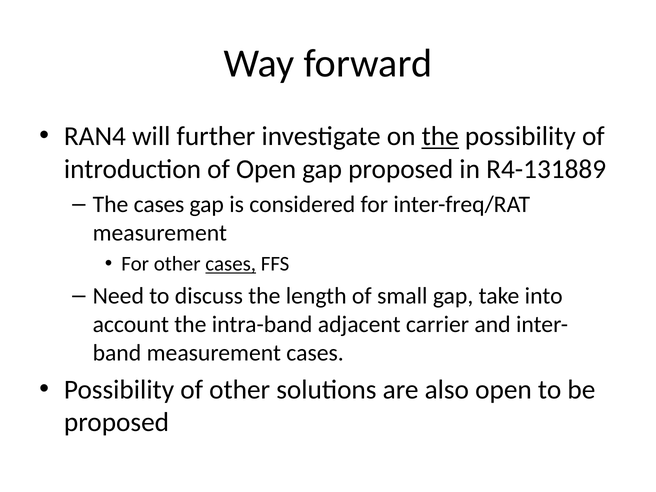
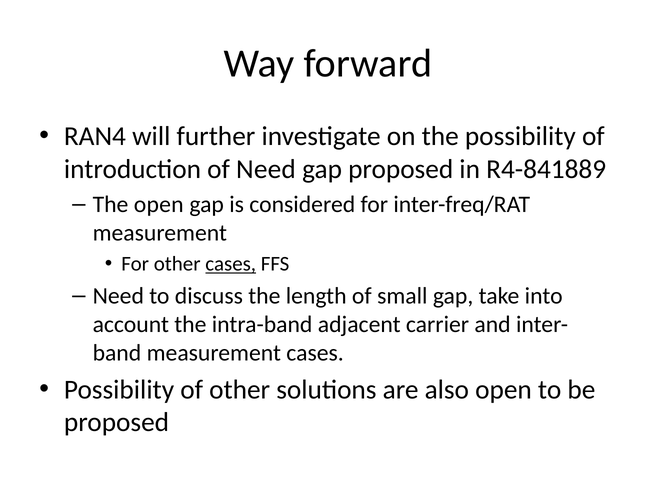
the at (440, 136) underline: present -> none
of Open: Open -> Need
R4-131889: R4-131889 -> R4-841889
The cases: cases -> open
